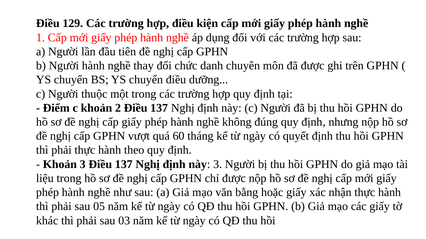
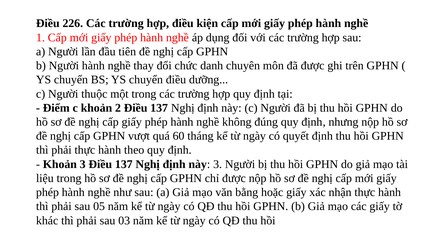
129: 129 -> 226
